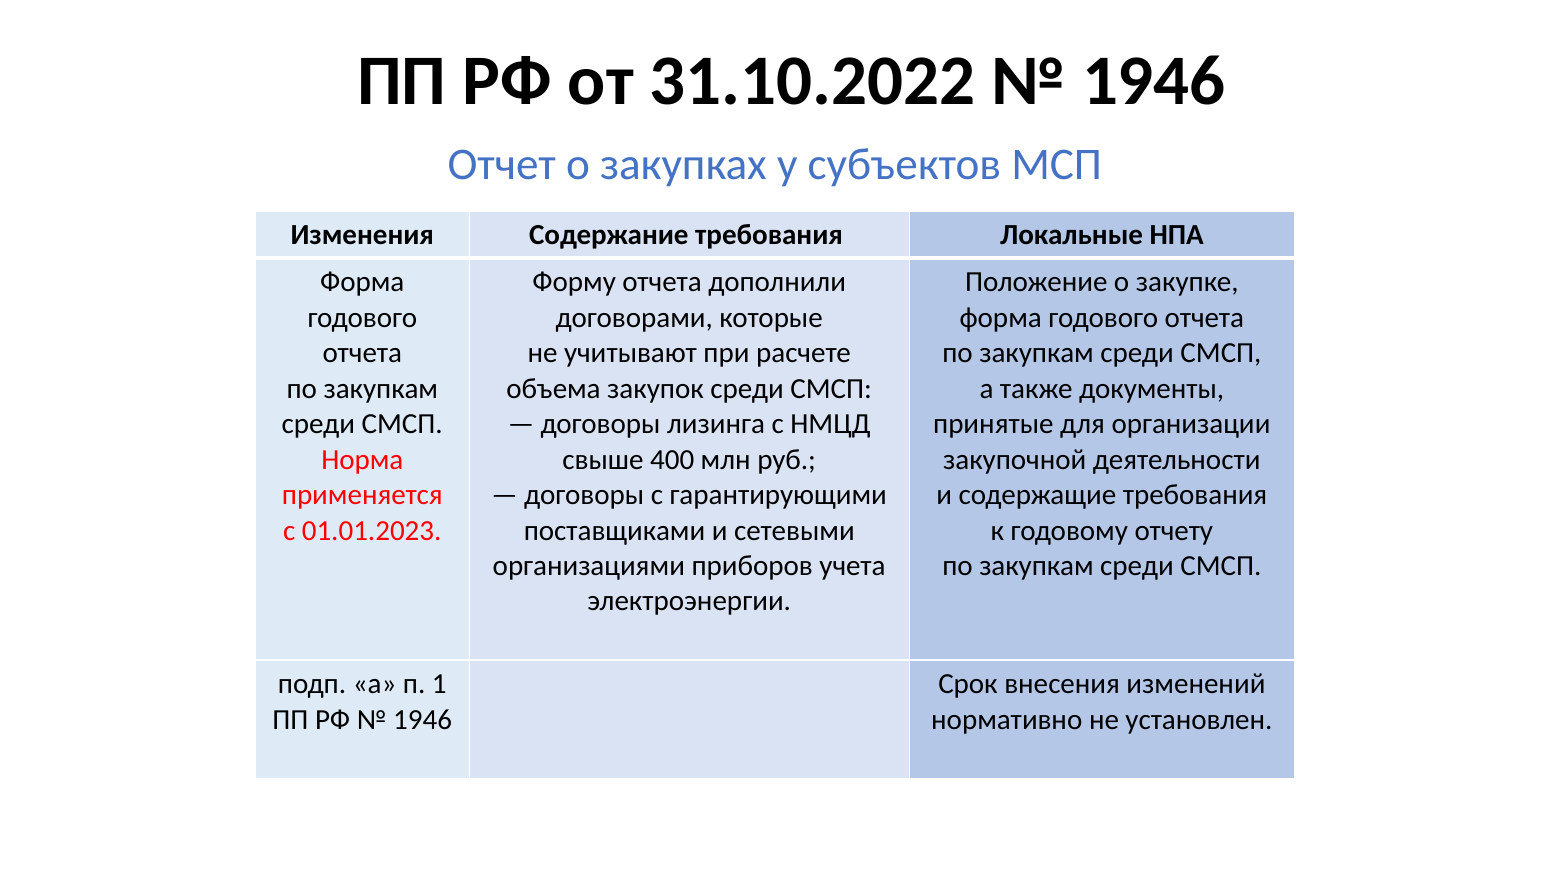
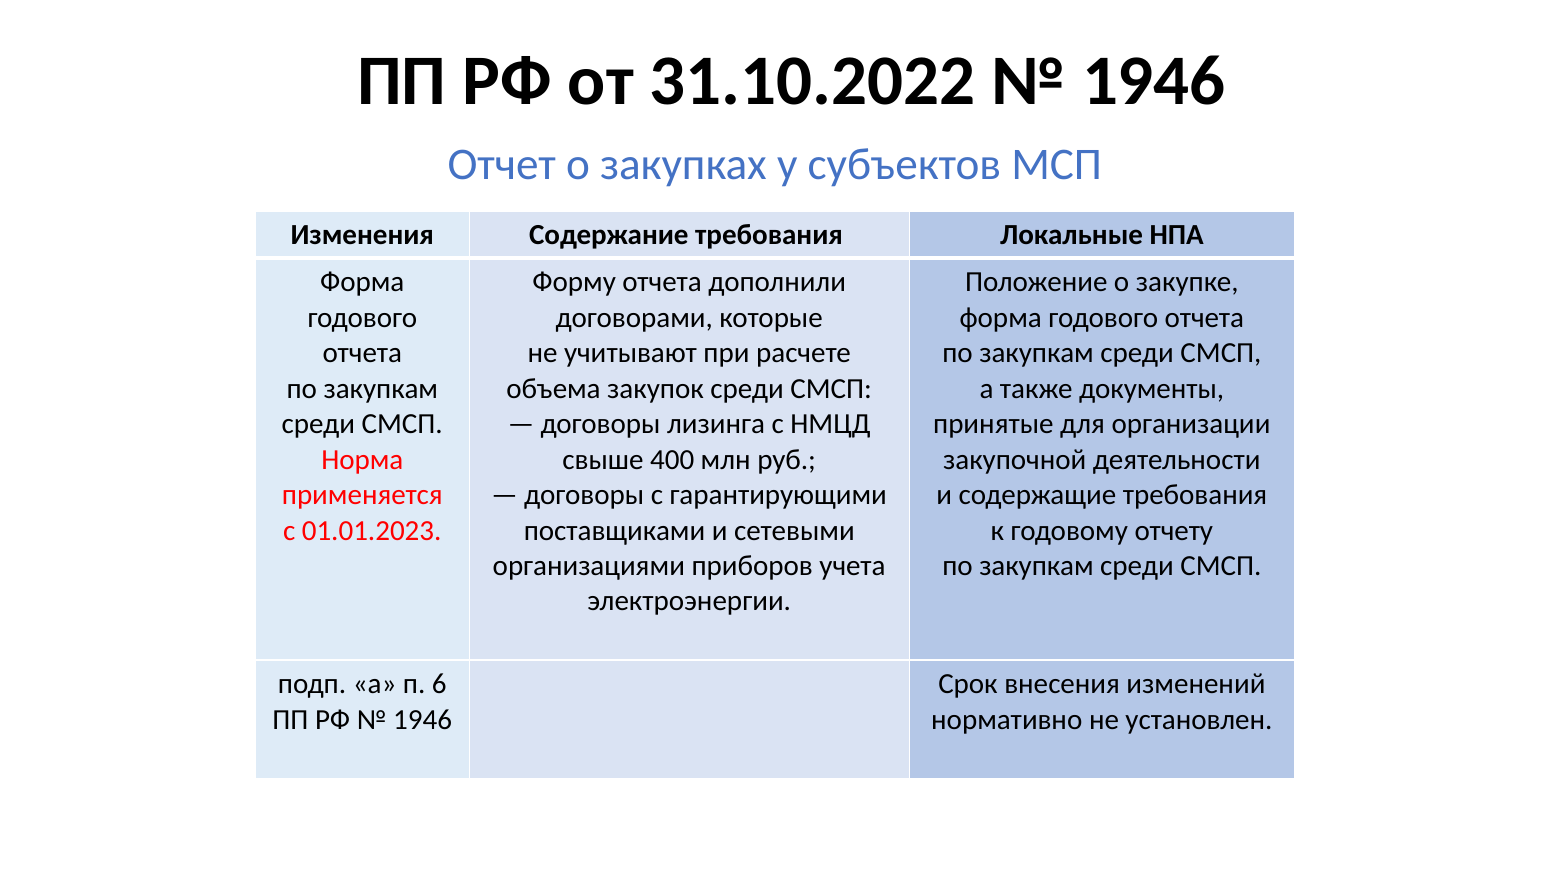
1: 1 -> 6
